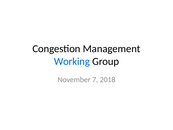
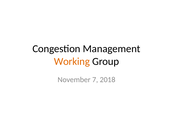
Working colour: blue -> orange
